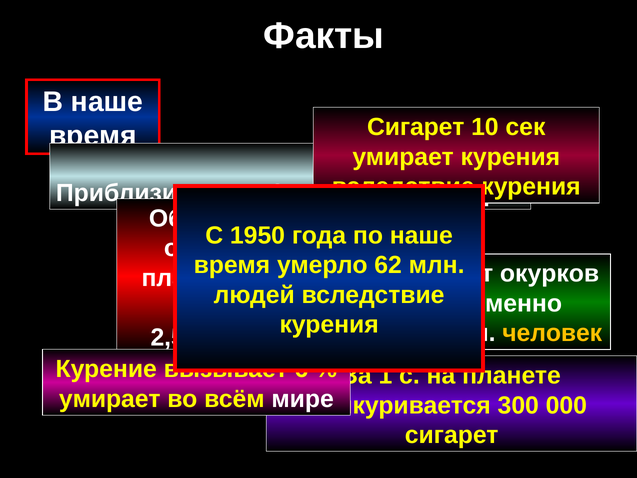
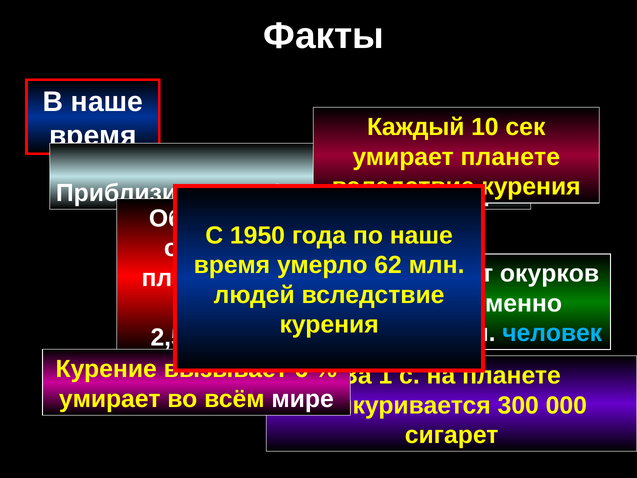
Сигарет at (416, 127): Сигарет -> Каждый
умирает курения: курения -> планете
человек colour: yellow -> light blue
